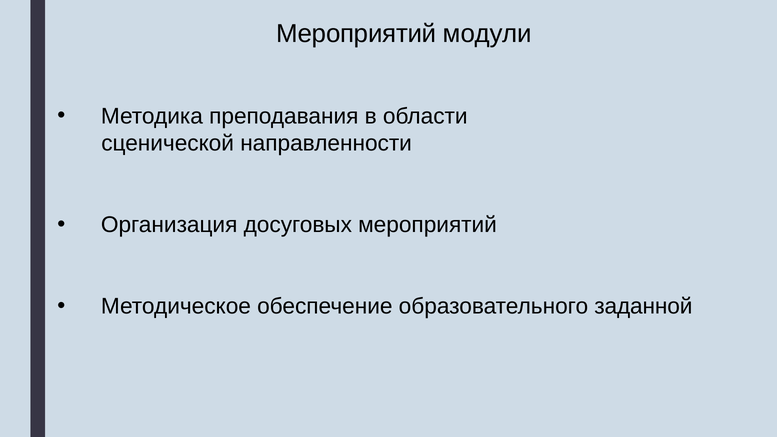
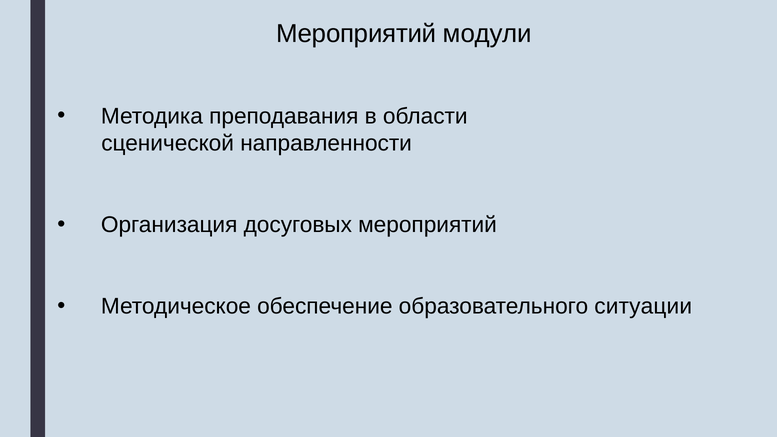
заданной: заданной -> ситуации
